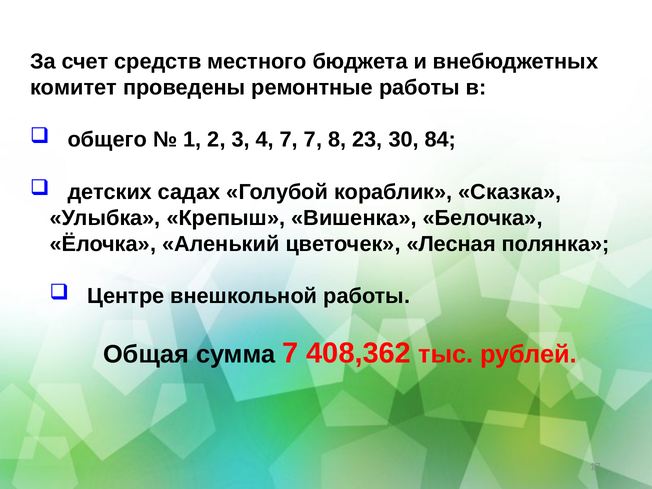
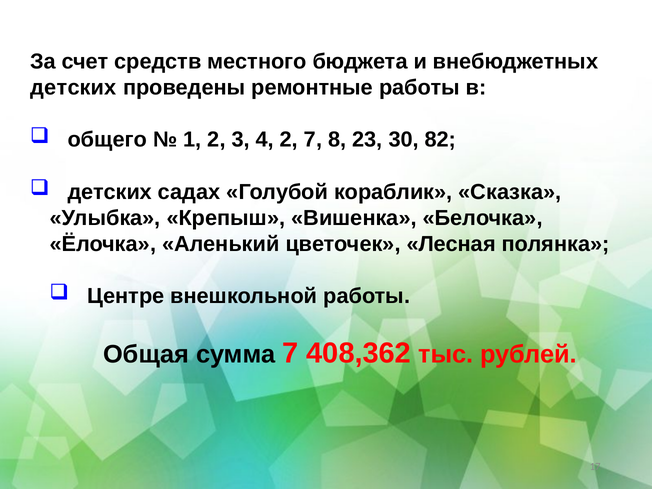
комитет at (74, 88): комитет -> детских
4 7: 7 -> 2
84: 84 -> 82
